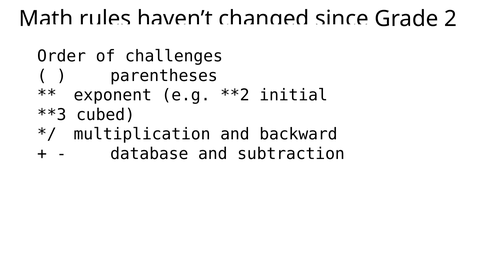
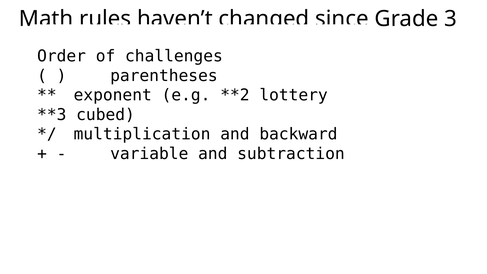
2: 2 -> 3
initial: initial -> lottery
database: database -> variable
